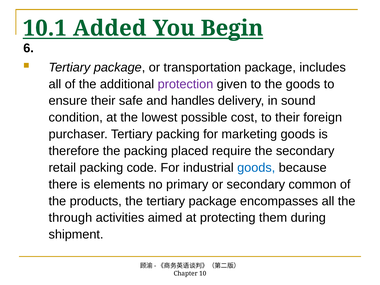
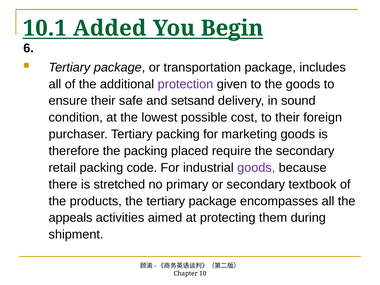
handles: handles -> setsand
goods at (256, 168) colour: blue -> purple
elements: elements -> stretched
common: common -> textbook
through: through -> appeals
